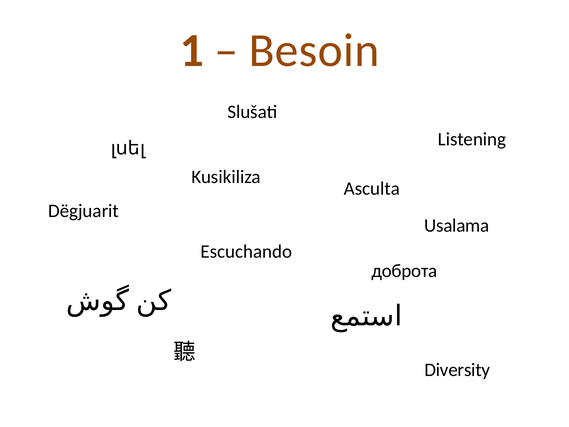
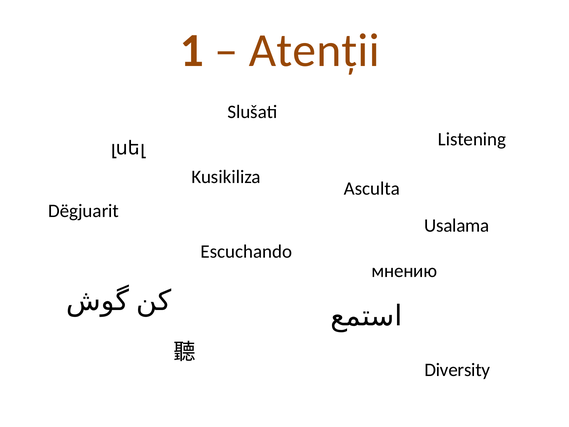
Besoin: Besoin -> Atenții
доброта: доброта -> мнению
